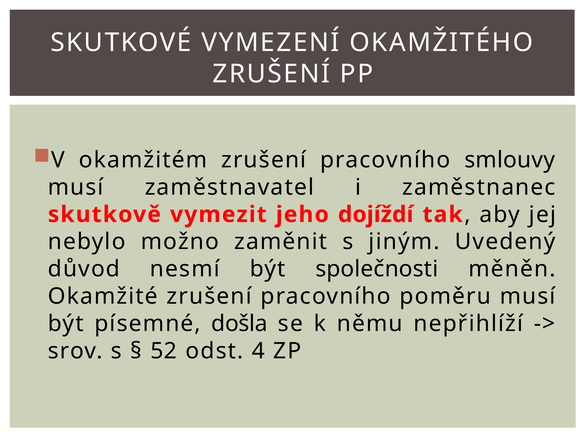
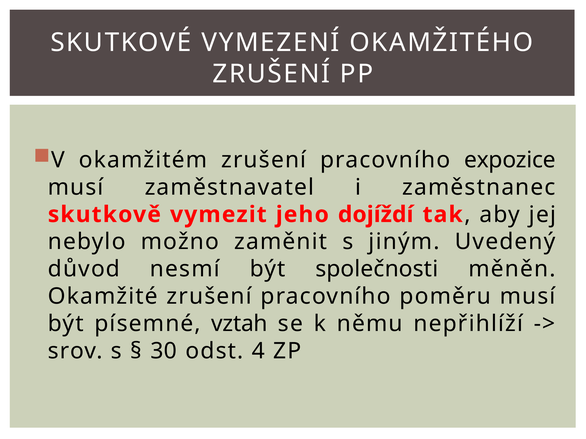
smlouvy: smlouvy -> expozice
došla: došla -> vztah
52: 52 -> 30
